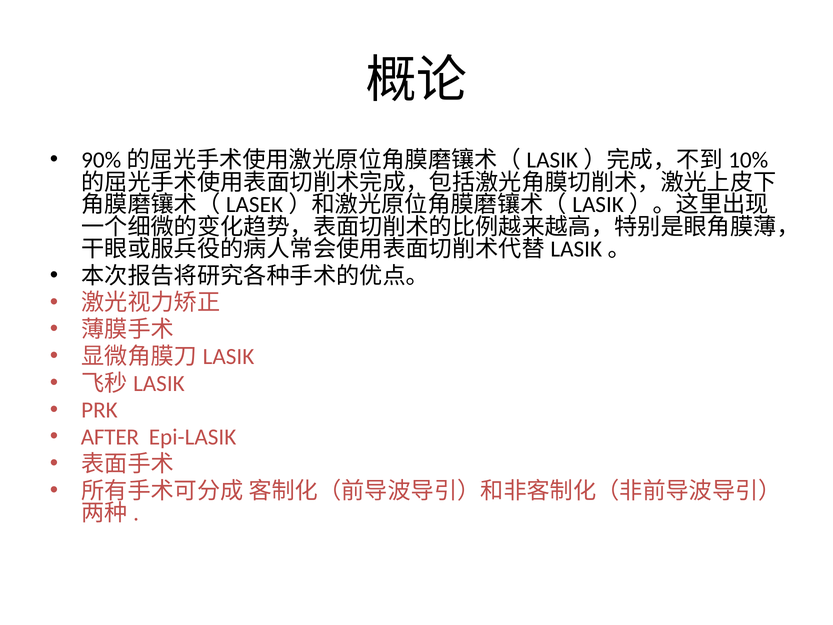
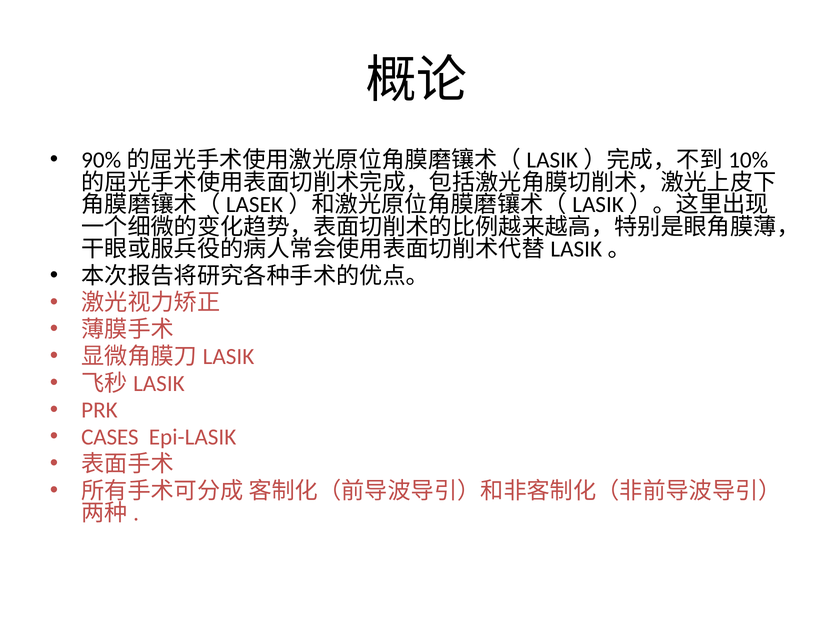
AFTER: AFTER -> CASES
